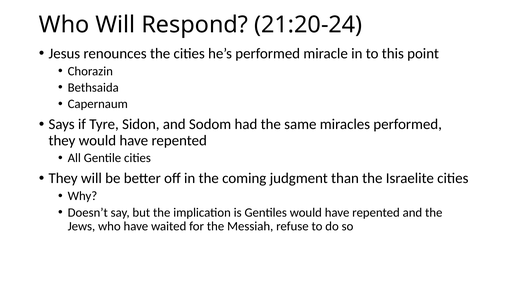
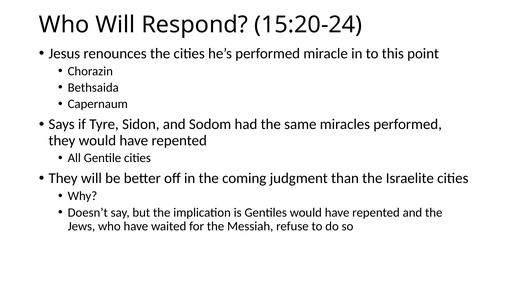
21:20-24: 21:20-24 -> 15:20-24
